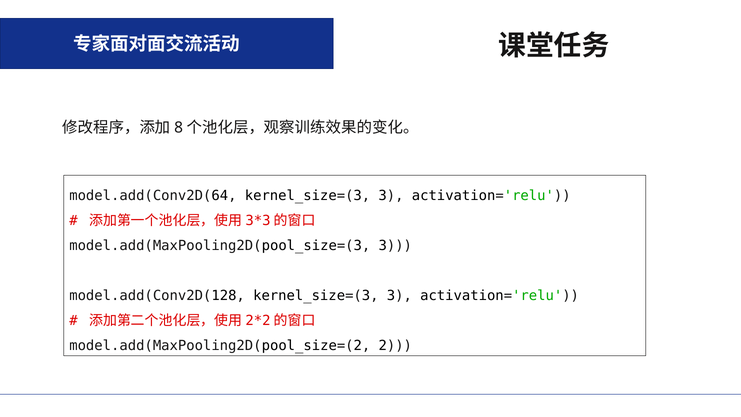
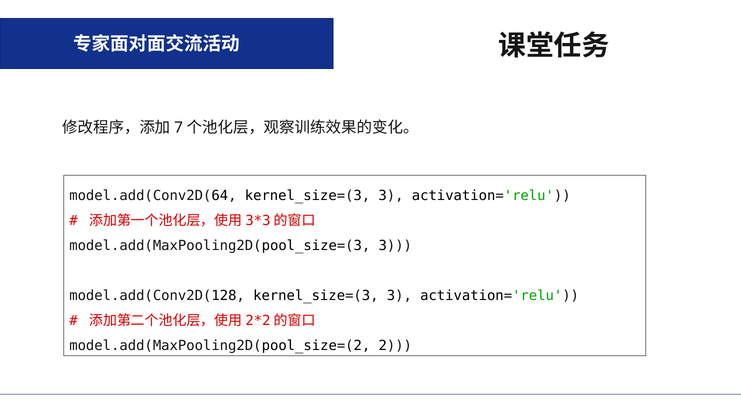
8: 8 -> 7
